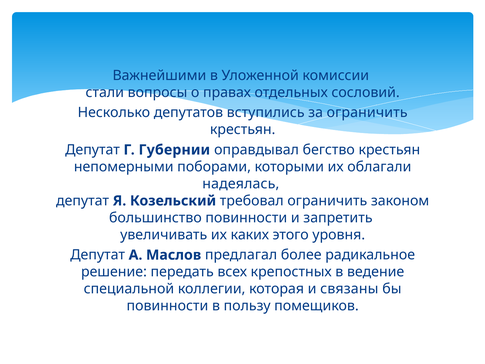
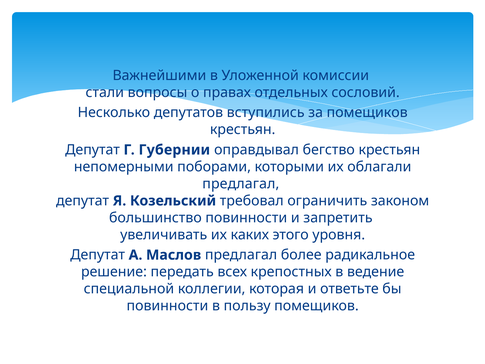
за ограничить: ограничить -> помещиков
надеялась at (241, 184): надеялась -> предлагал
связаны: связаны -> ответьте
